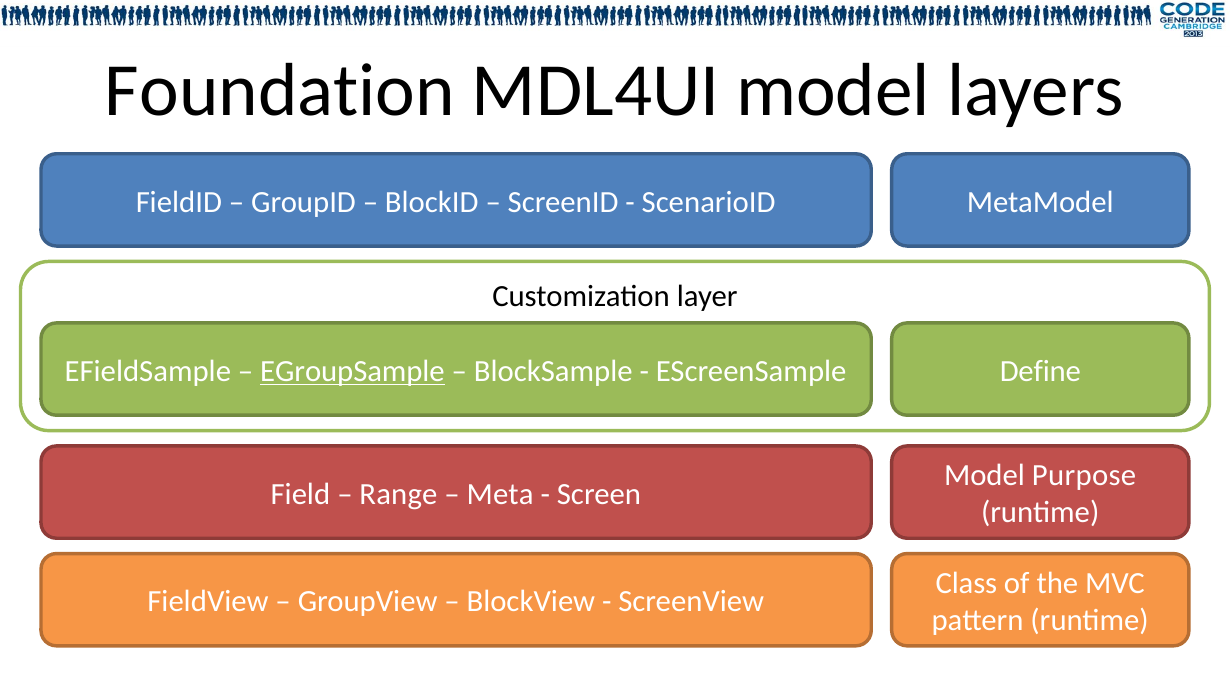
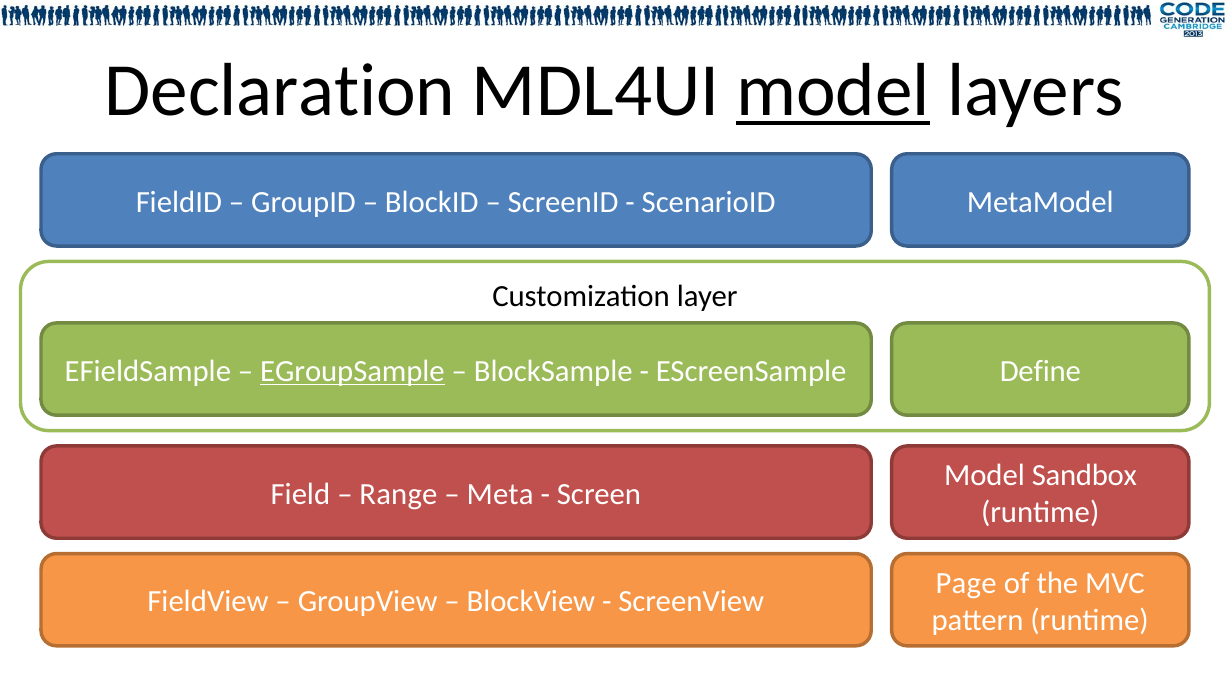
Foundation: Foundation -> Declaration
model at (833, 91) underline: none -> present
Purpose: Purpose -> Sandbox
Class: Class -> Page
